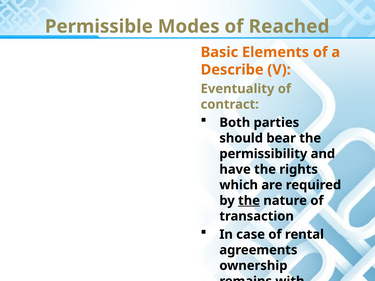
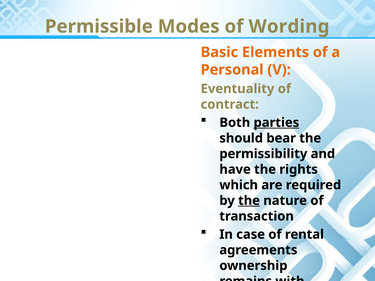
Reached: Reached -> Wording
Describe: Describe -> Personal
parties underline: none -> present
